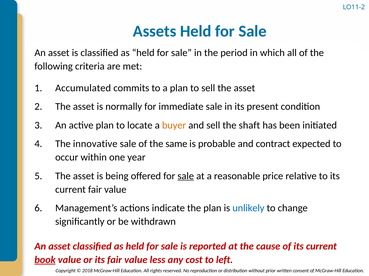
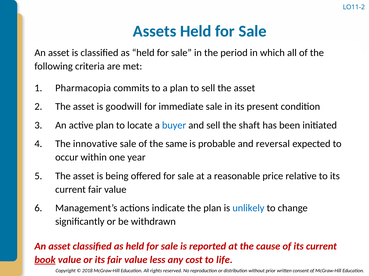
Accumulated: Accumulated -> Pharmacopia
normally: normally -> goodwill
buyer colour: orange -> blue
contract: contract -> reversal
sale at (186, 176) underline: present -> none
left: left -> life
